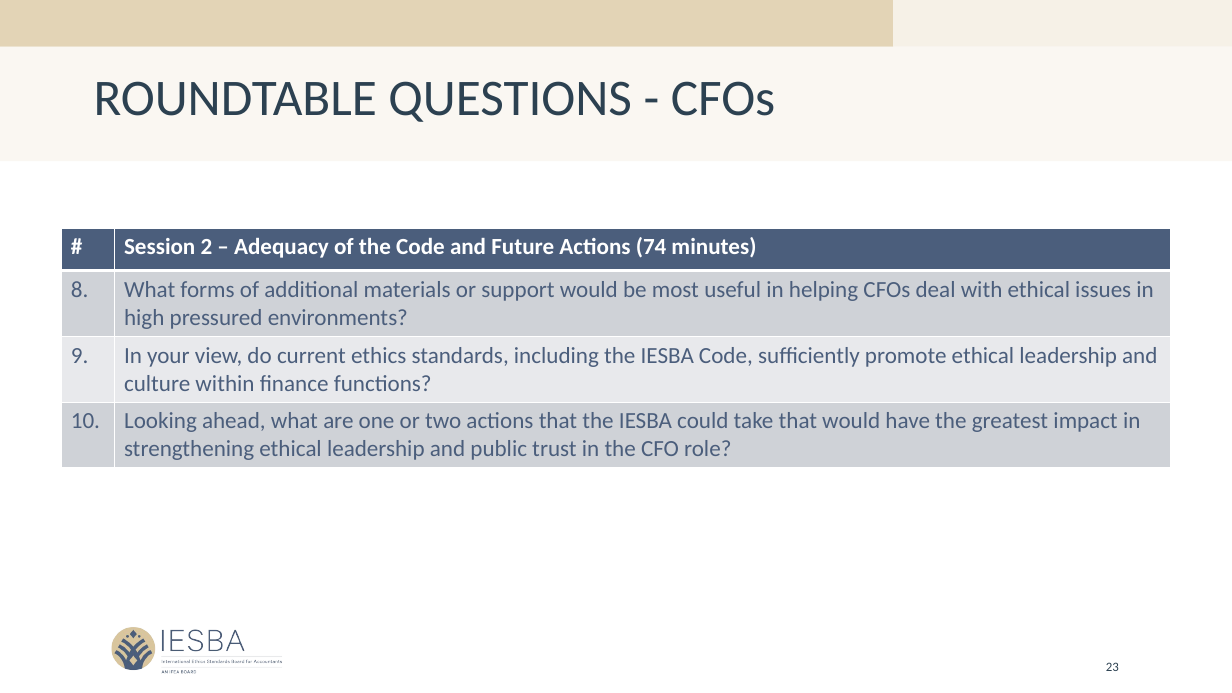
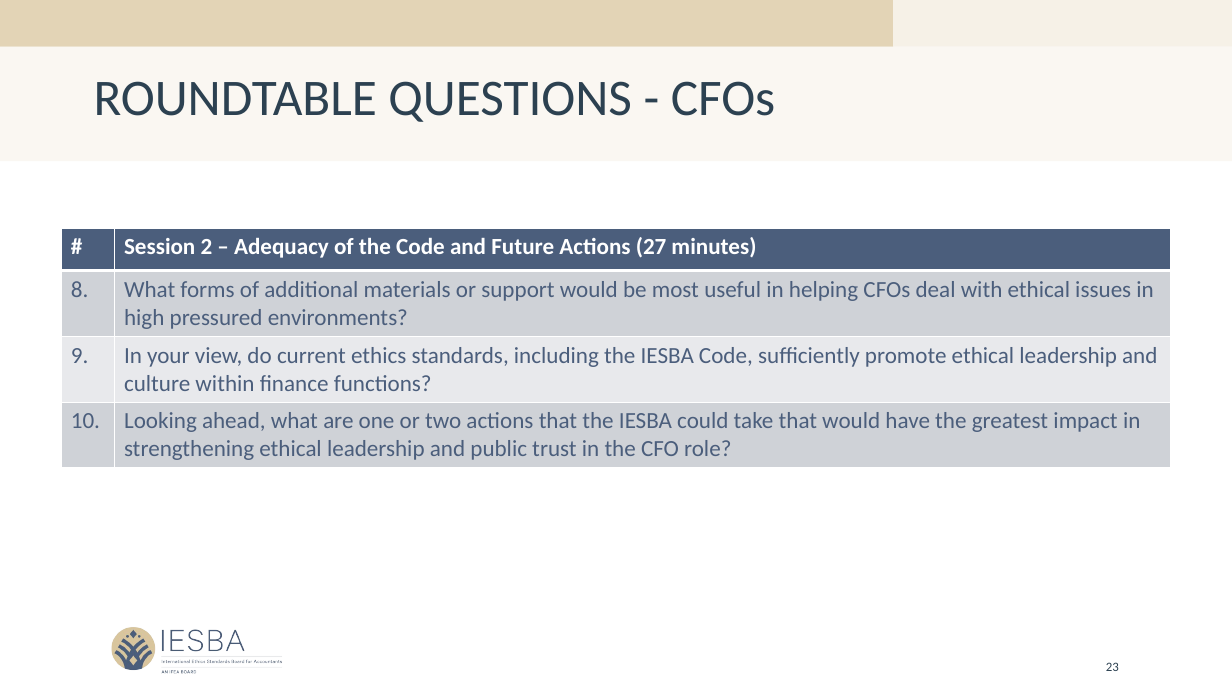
74: 74 -> 27
